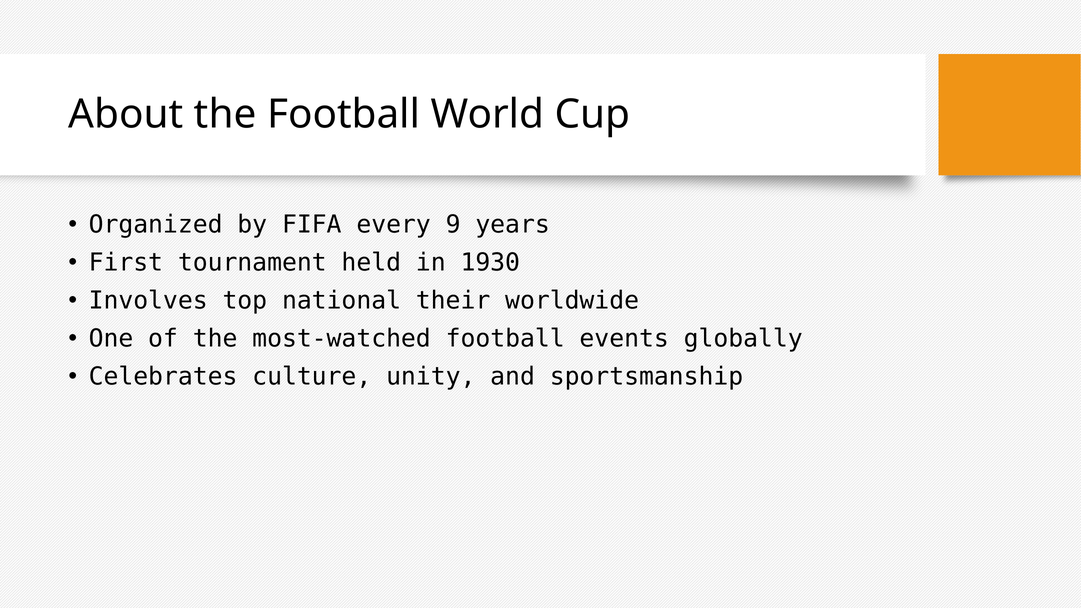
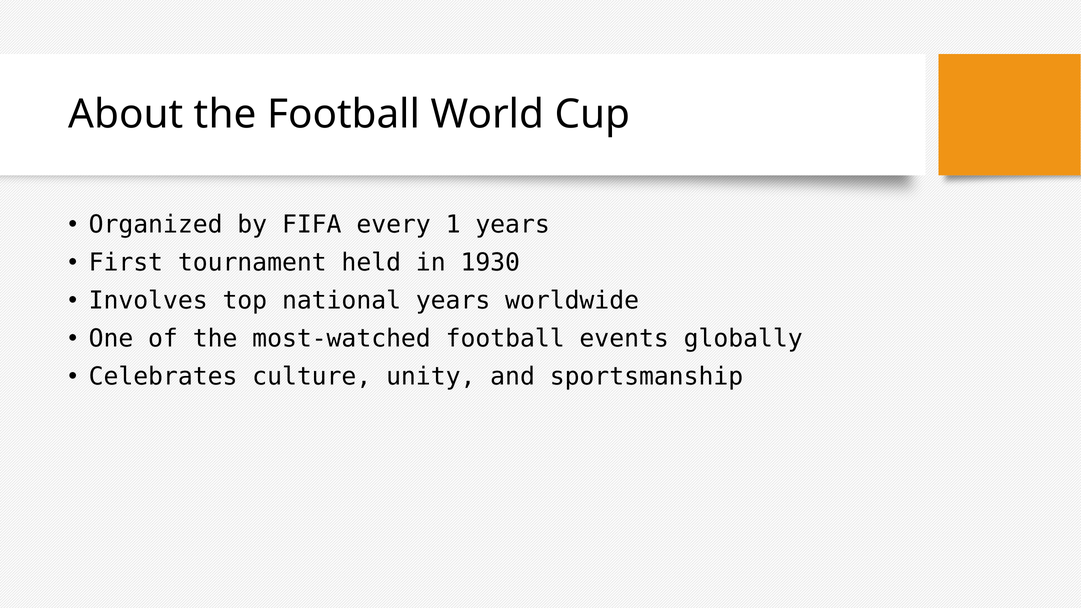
9: 9 -> 1
national their: their -> years
